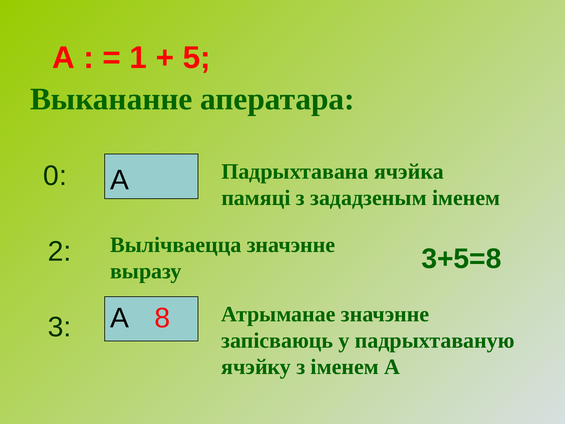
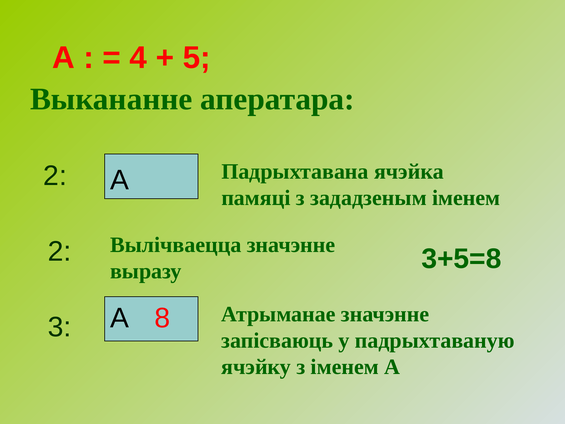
1: 1 -> 4
0 at (55, 176): 0 -> 2
